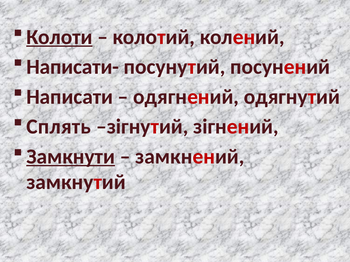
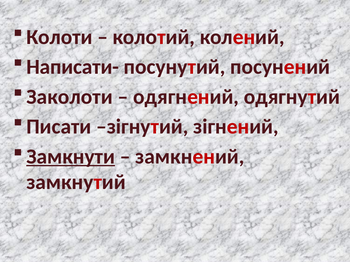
Колоти underline: present -> none
Написати: Написати -> Заколоти
Сплять: Сплять -> Писати
